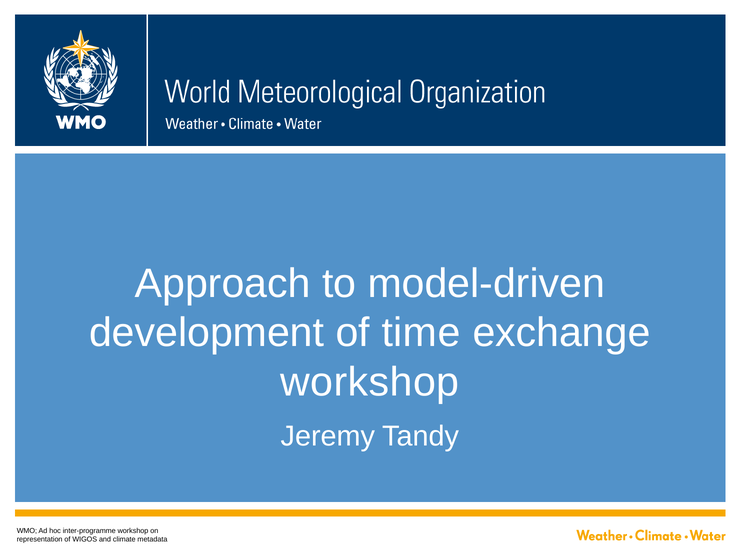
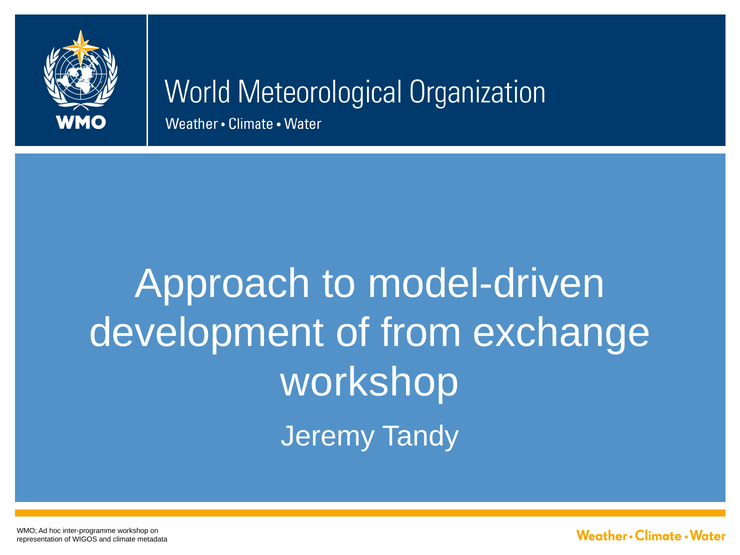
time: time -> from
